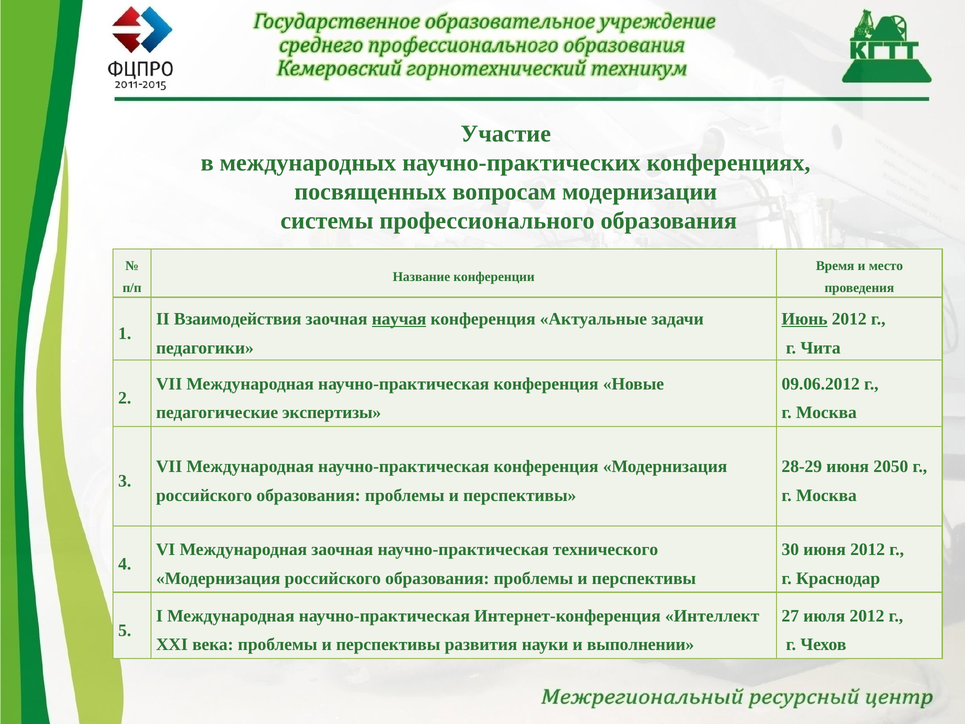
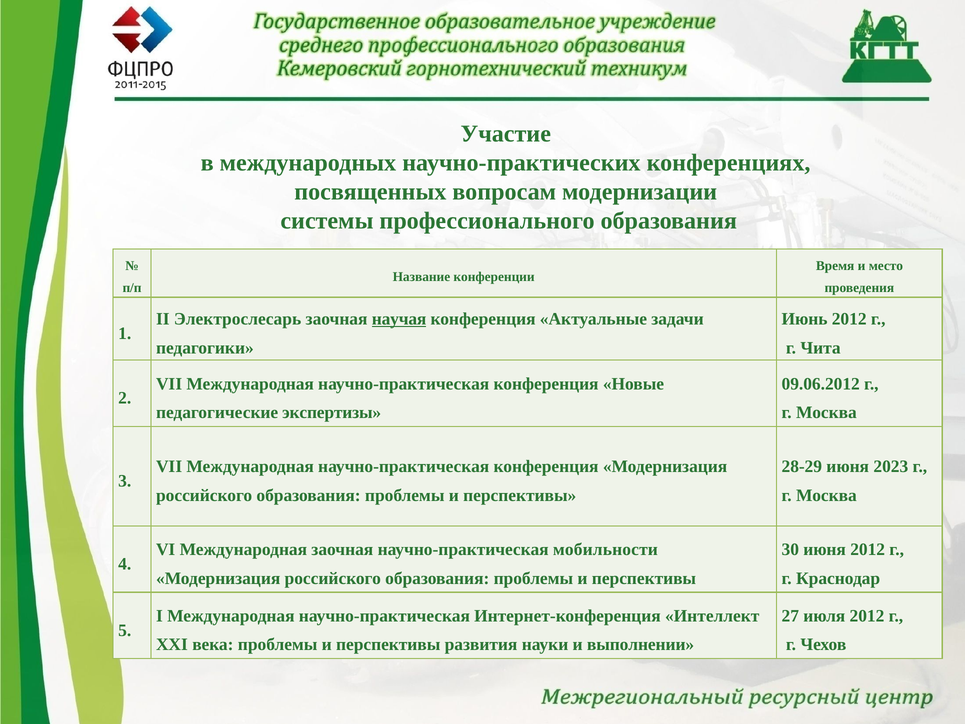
Взаимодействия: Взаимодействия -> Электрослесарь
Июнь underline: present -> none
2050: 2050 -> 2023
технического: технического -> мобильности
